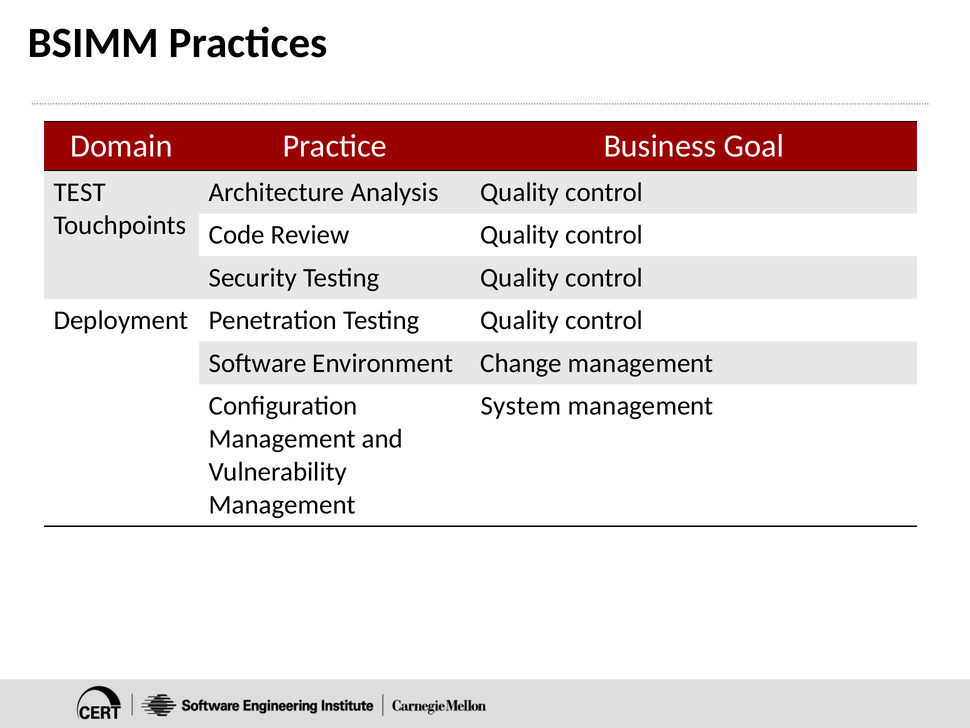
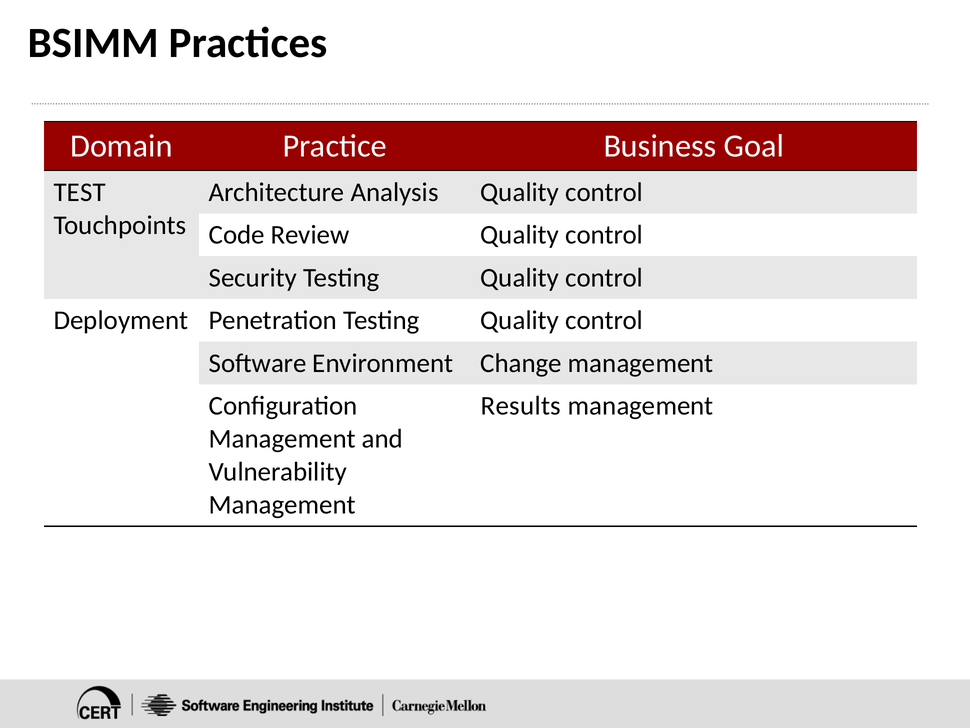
System: System -> Results
